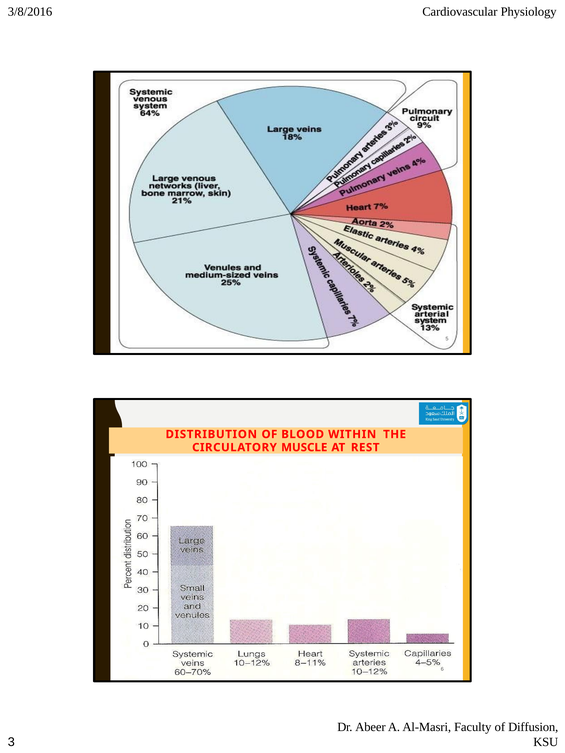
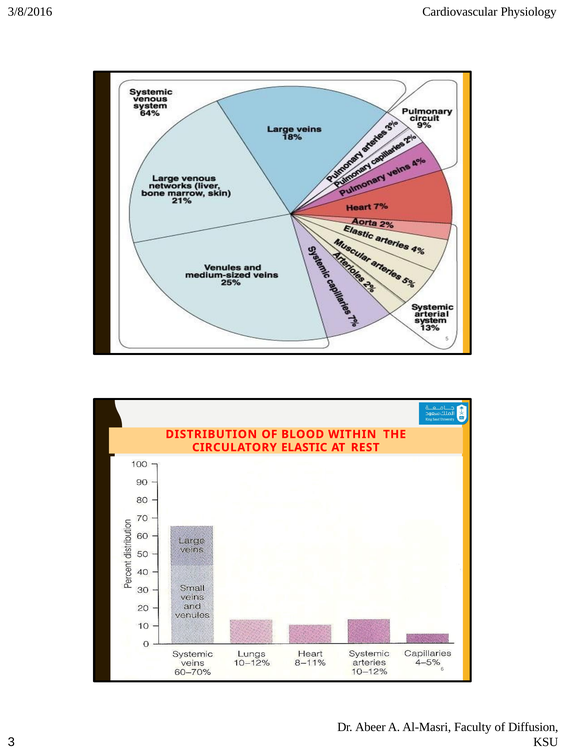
MUSCLE: MUSCLE -> ELASTIC
